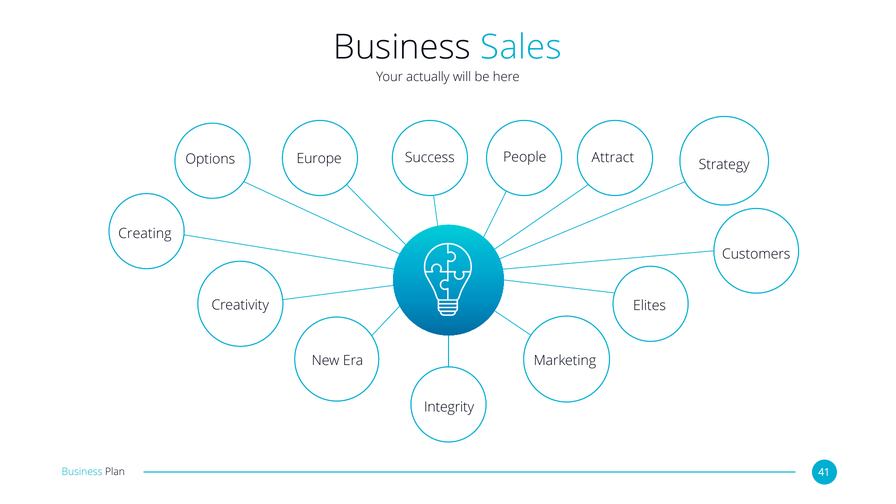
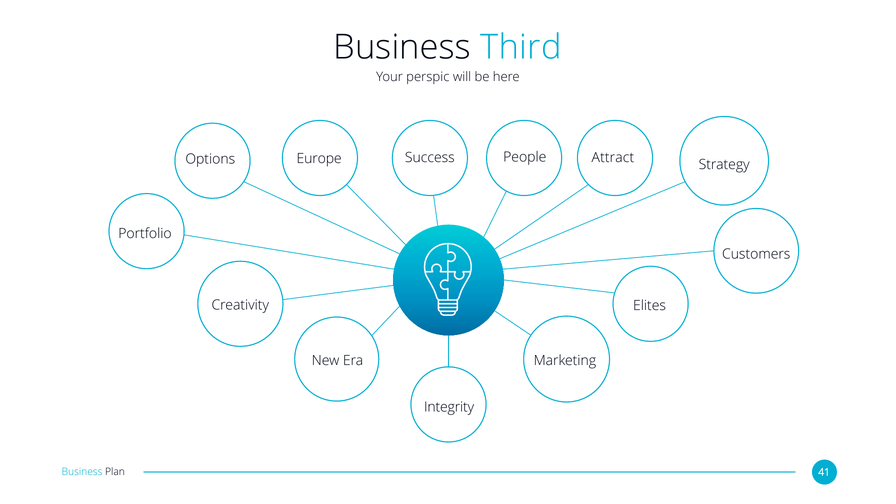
Sales: Sales -> Third
actually: actually -> perspic
Creating: Creating -> Portfolio
